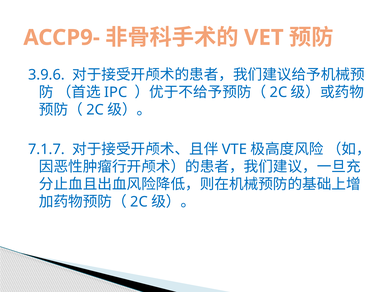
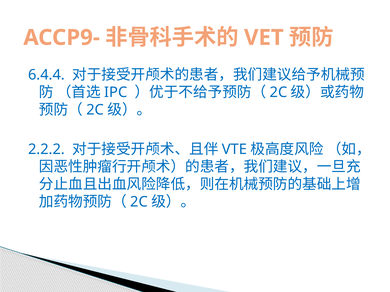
3.9.6: 3.9.6 -> 6.4.4
7.1.7: 7.1.7 -> 2.2.2
